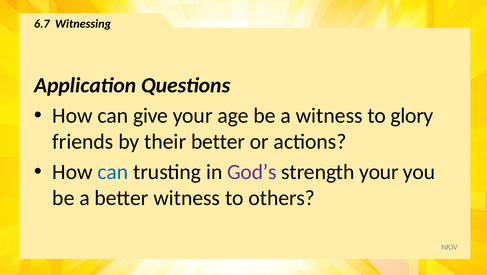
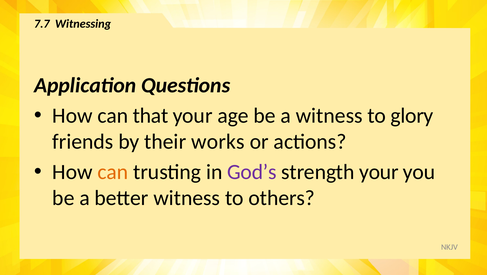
6.7: 6.7 -> 7.7
give: give -> that
their better: better -> works
can at (113, 172) colour: blue -> orange
